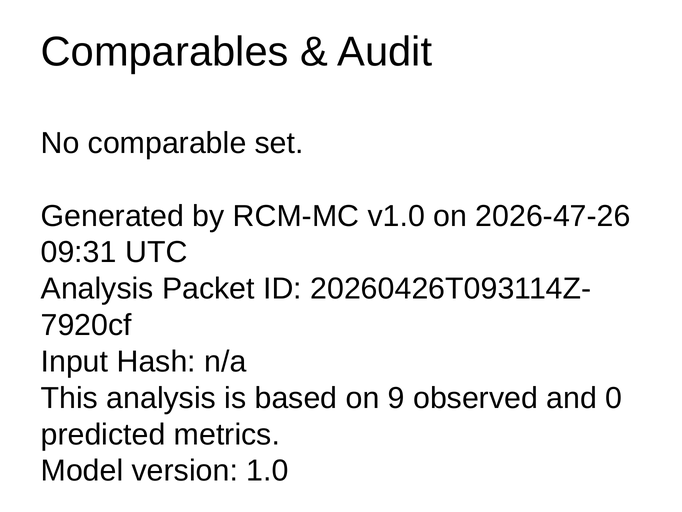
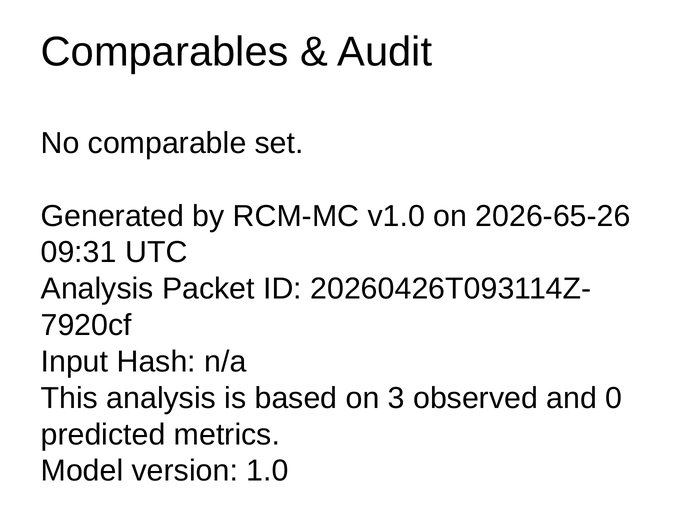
2026-47-26: 2026-47-26 -> 2026-65-26
9: 9 -> 3
